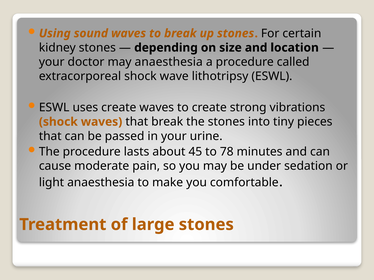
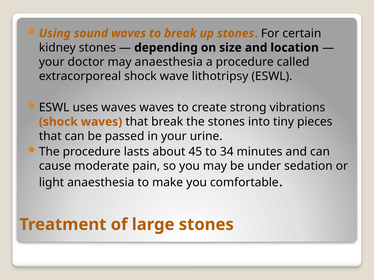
uses create: create -> waves
78: 78 -> 34
